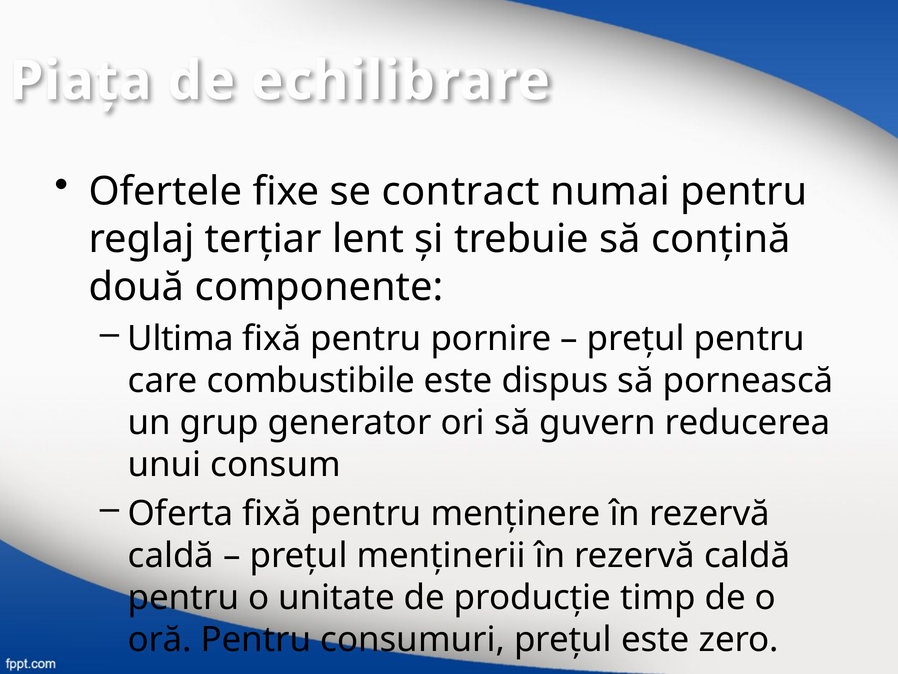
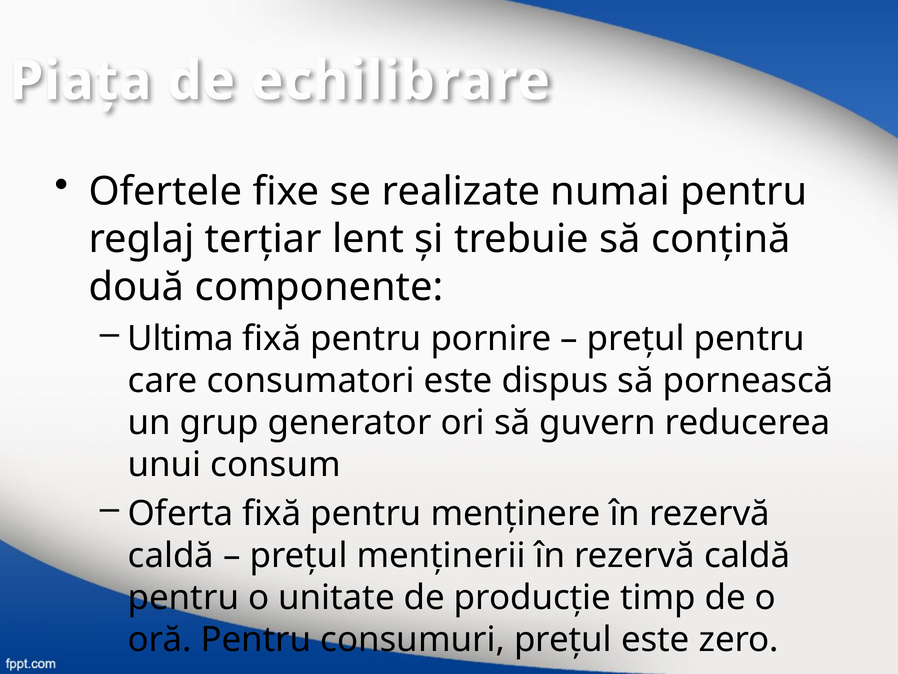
contract: contract -> realizate
combustibile: combustibile -> consumatori
